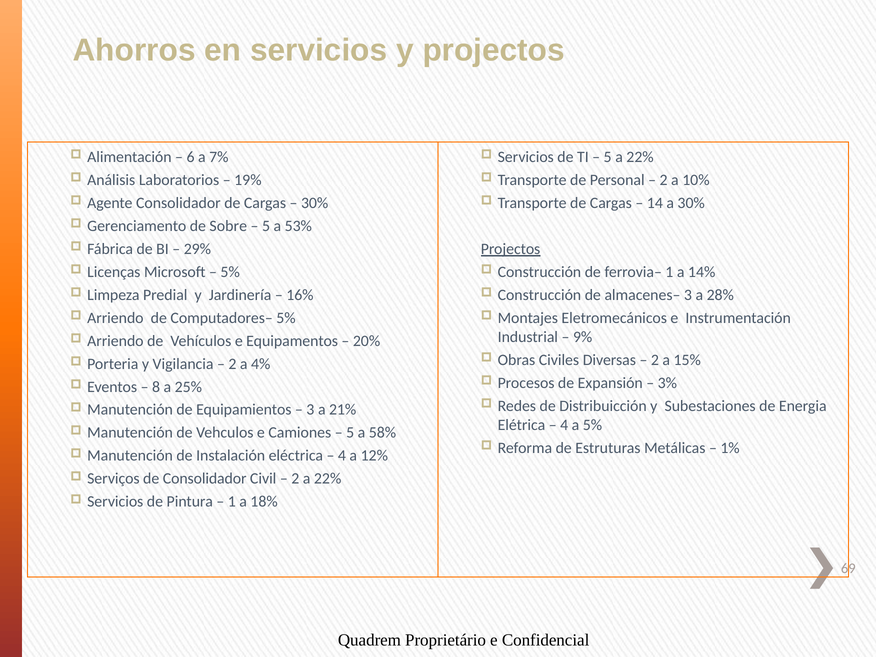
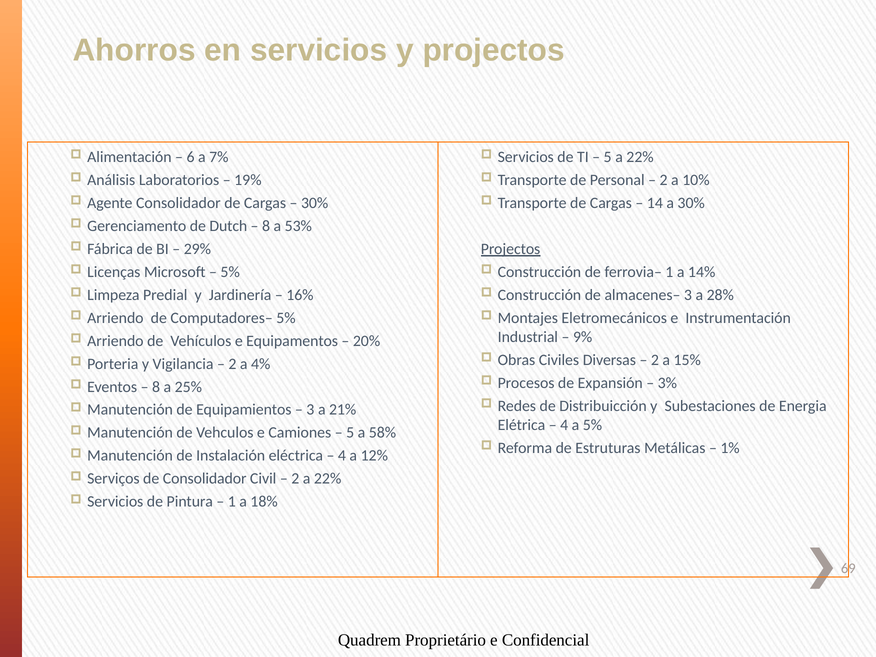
Sobre: Sobre -> Dutch
5 at (266, 226): 5 -> 8
